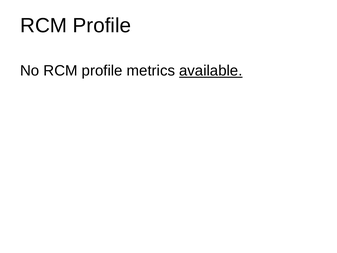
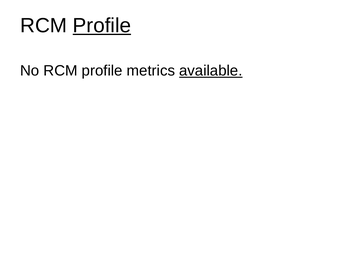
Profile at (102, 26) underline: none -> present
